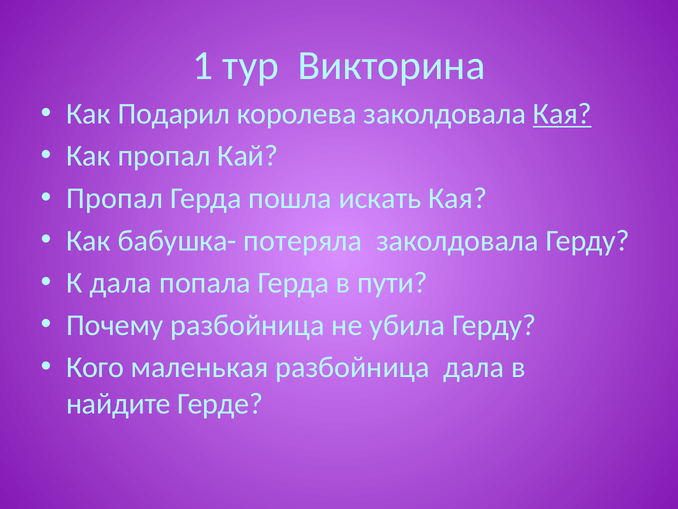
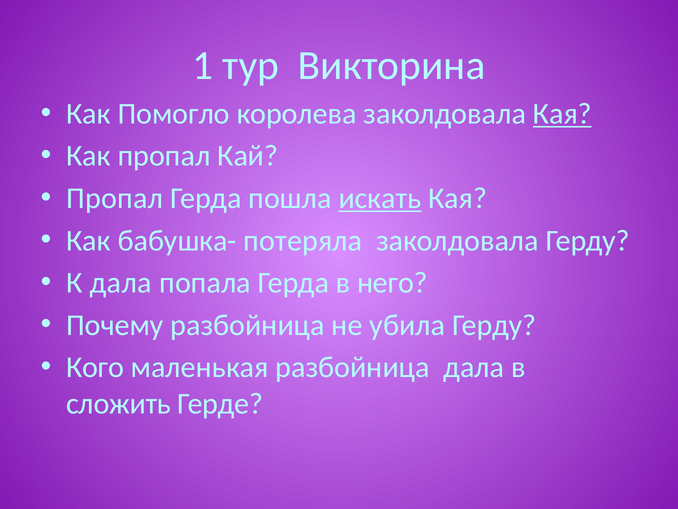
Подарил: Подарил -> Помогло
искать underline: none -> present
пути: пути -> него
найдите: найдите -> сложить
